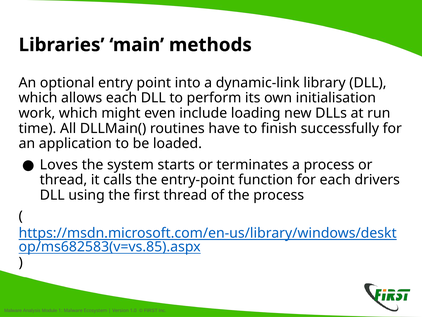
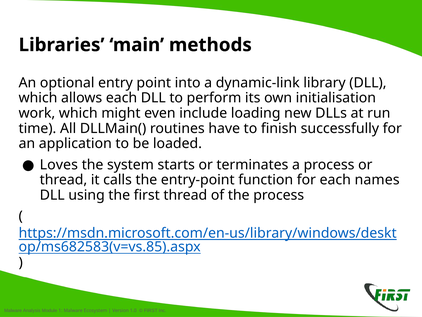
drivers: drivers -> names
